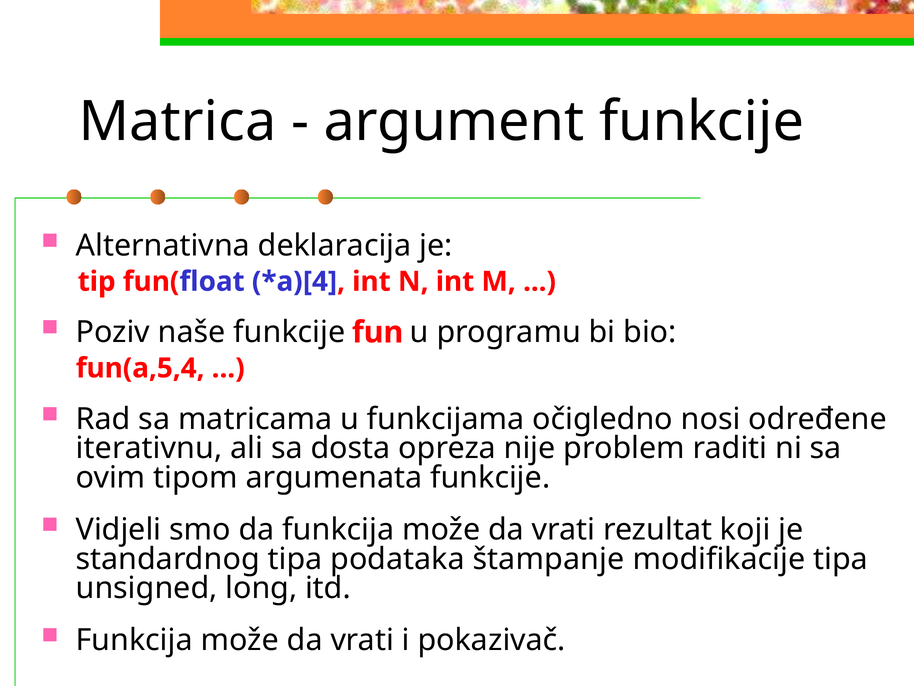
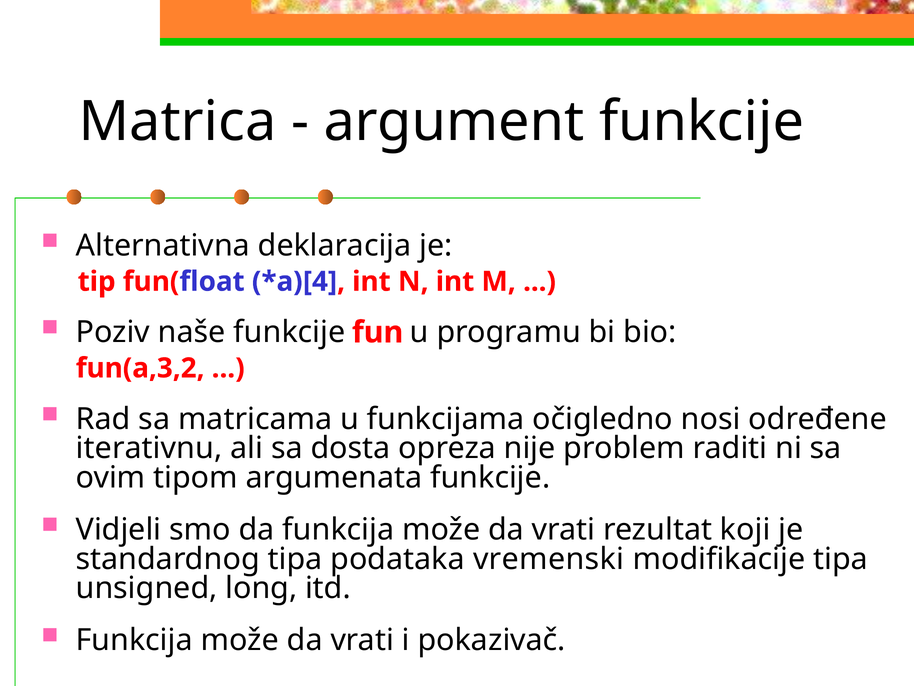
fun(a,5,4: fun(a,5,4 -> fun(a,3,2
štampanje: štampanje -> vremenski
